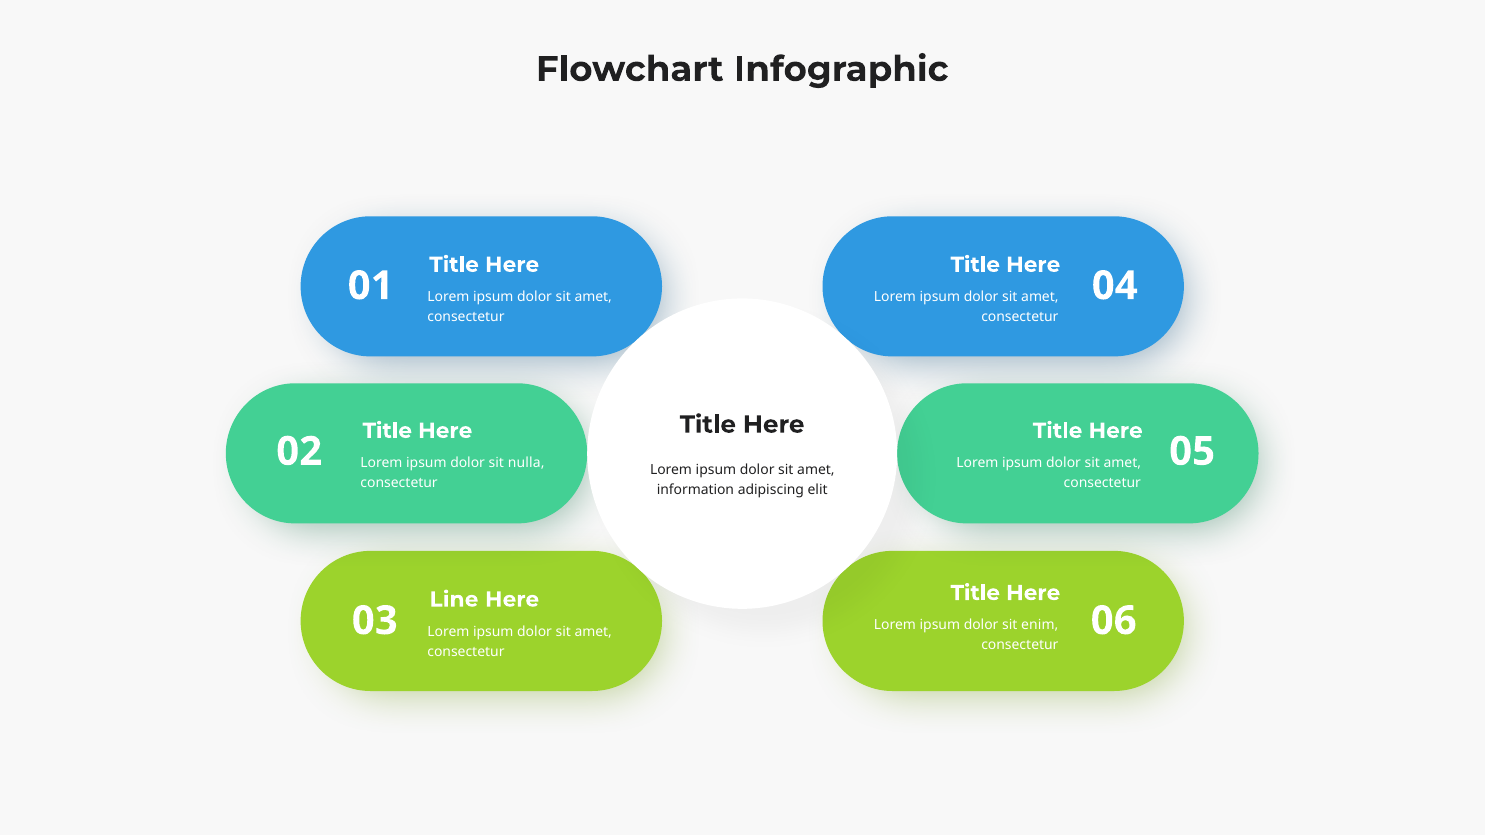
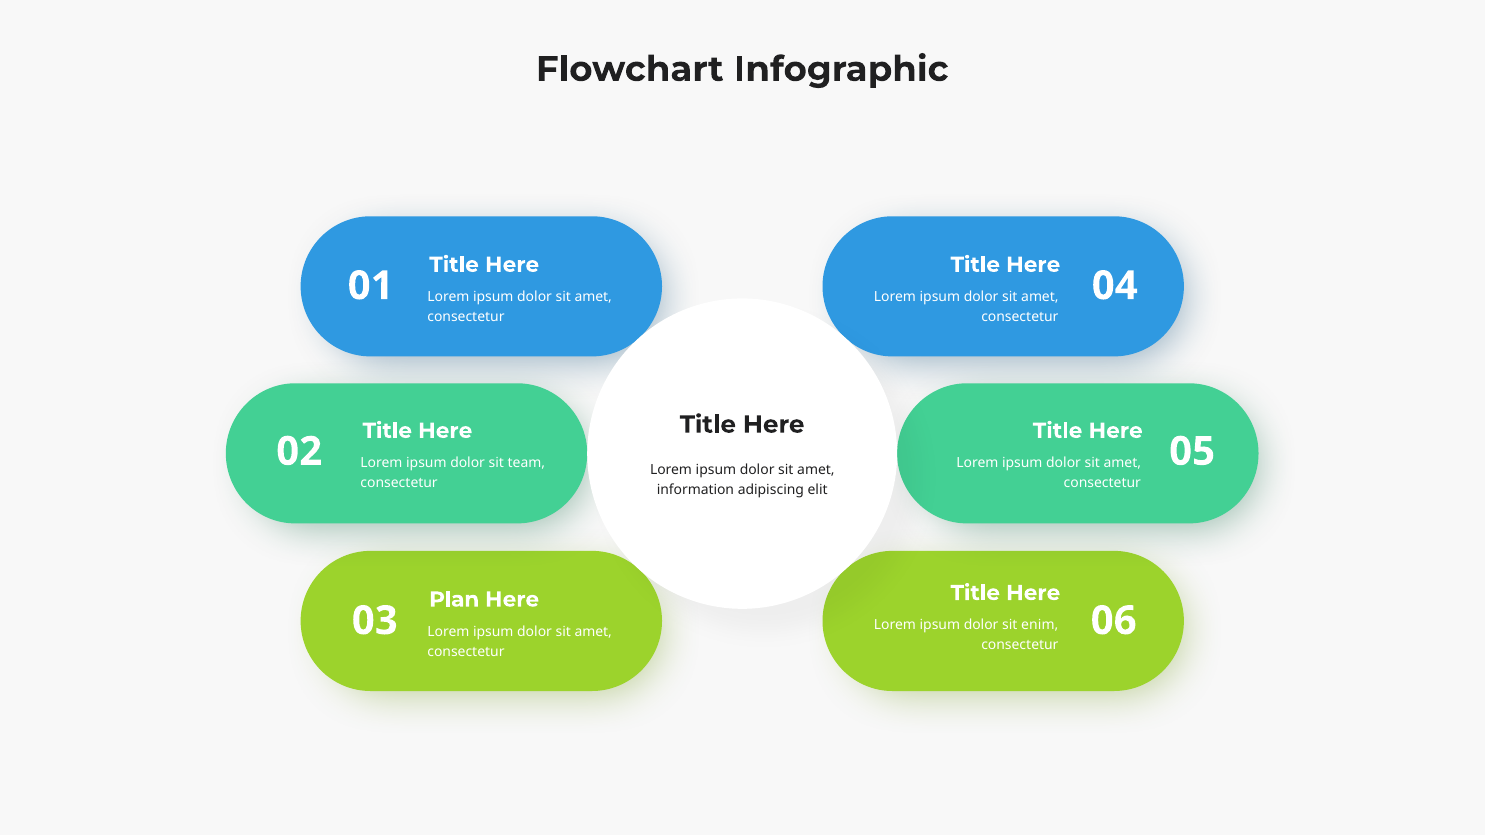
nulla: nulla -> team
Line: Line -> Plan
